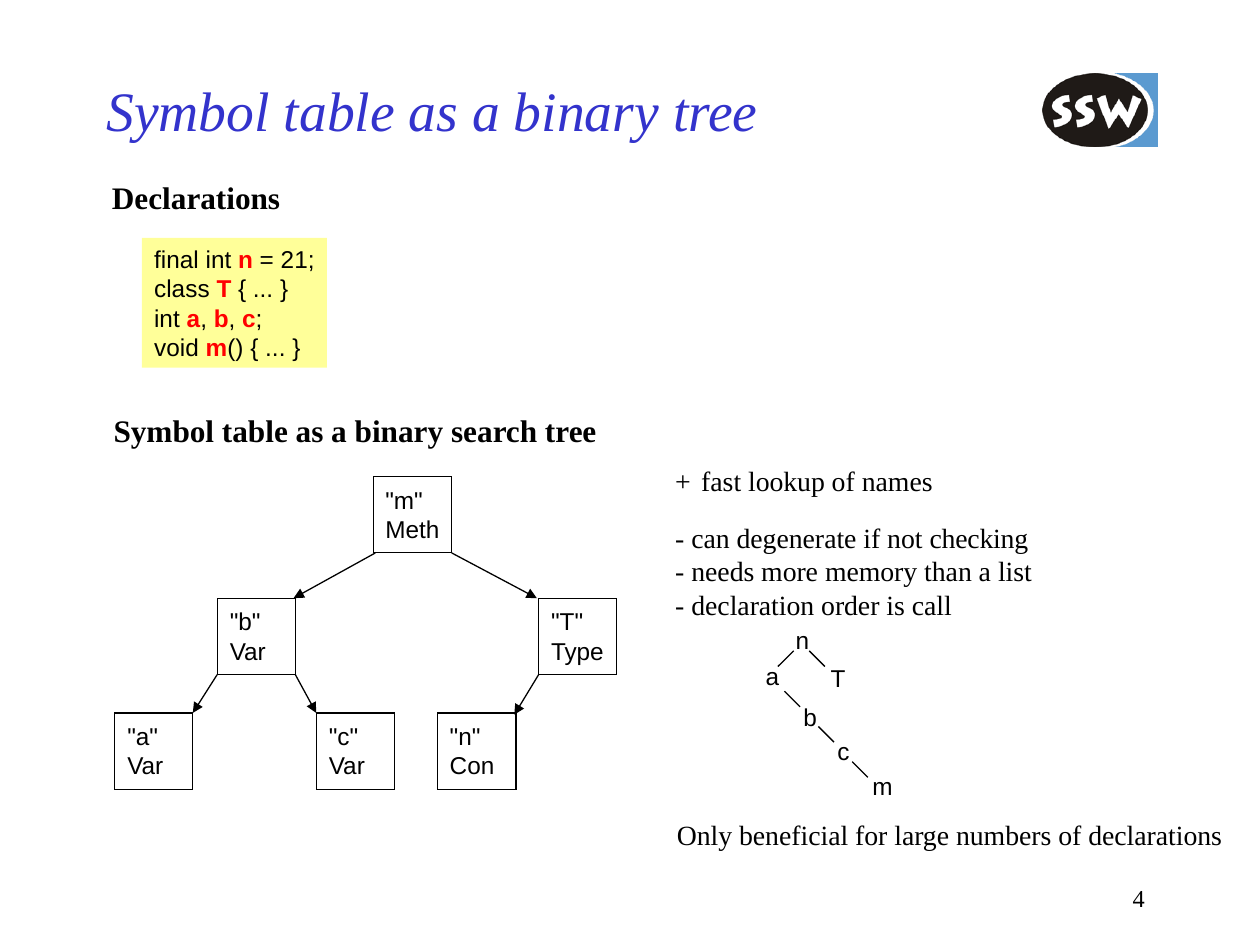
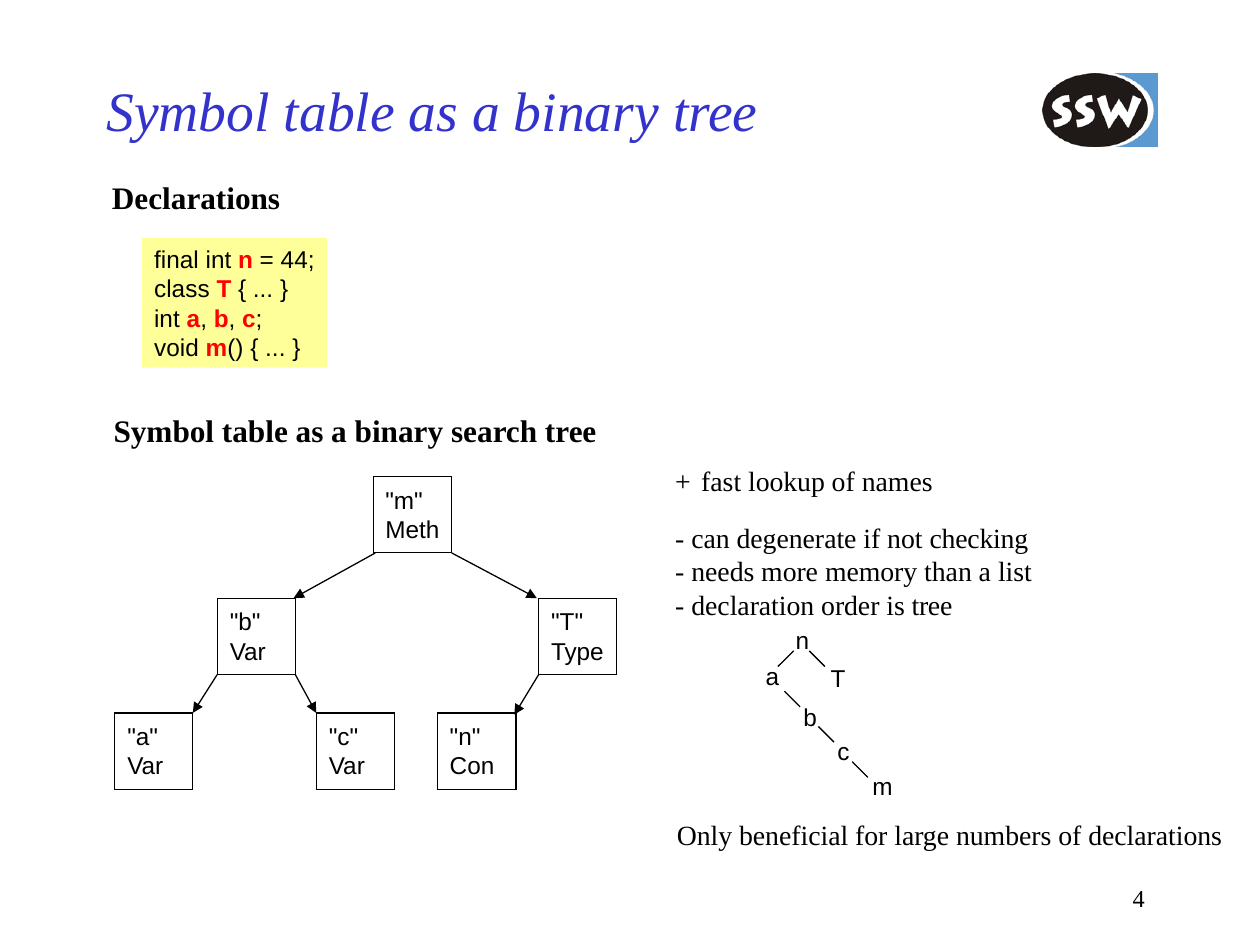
21: 21 -> 44
is call: call -> tree
